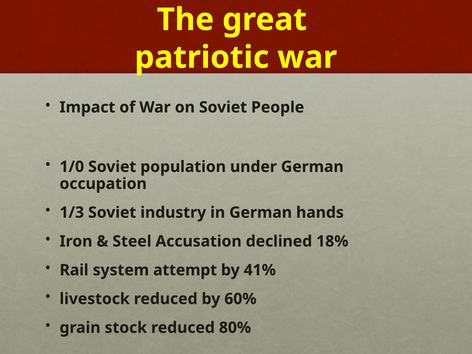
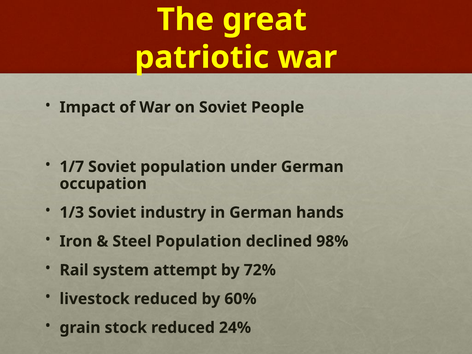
1/0: 1/0 -> 1/7
Steel Accusation: Accusation -> Population
18%: 18% -> 98%
41%: 41% -> 72%
80%: 80% -> 24%
